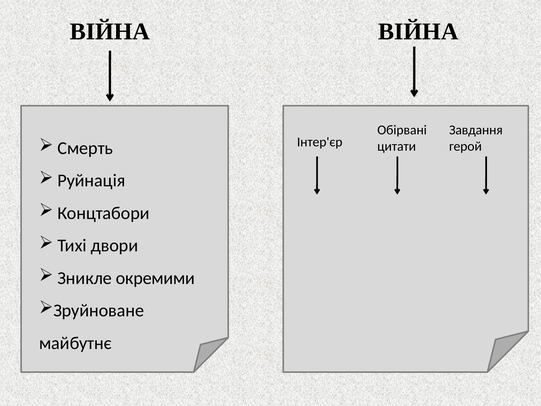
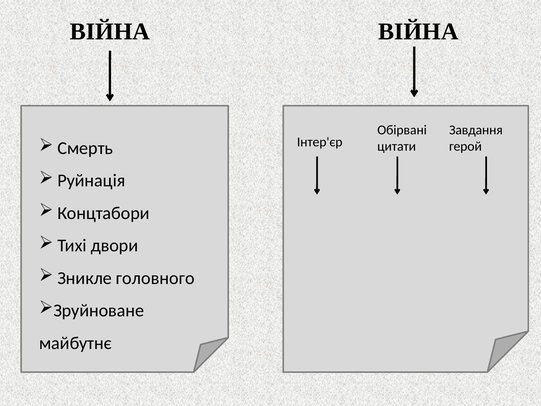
окремими: окремими -> головного
